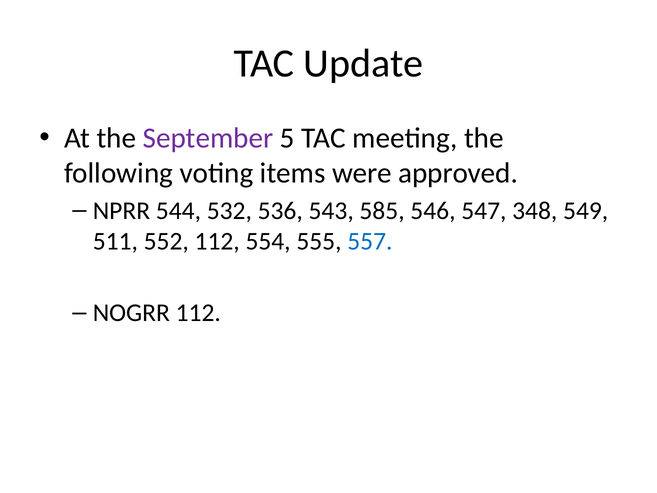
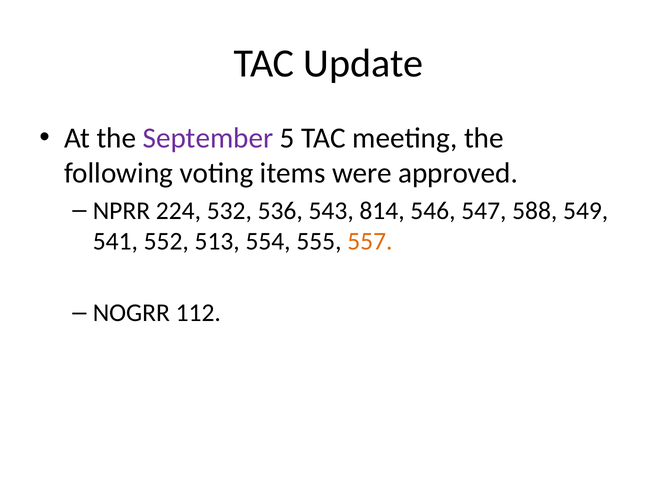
544: 544 -> 224
585: 585 -> 814
348: 348 -> 588
511: 511 -> 541
552 112: 112 -> 513
557 colour: blue -> orange
